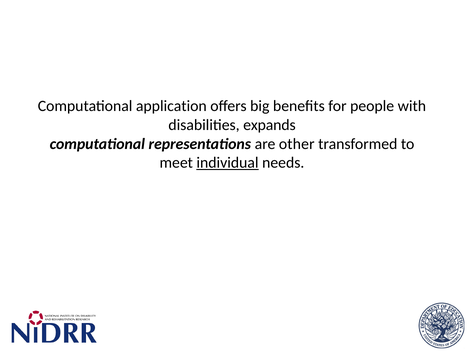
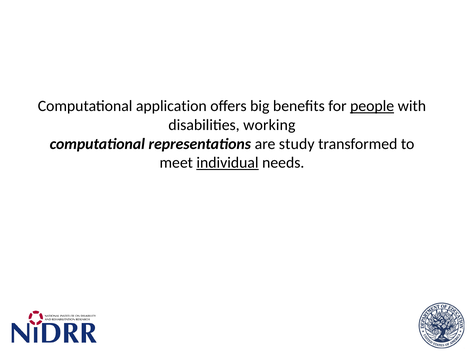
people underline: none -> present
expands: expands -> working
other: other -> study
